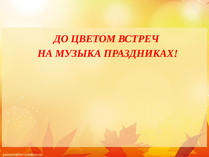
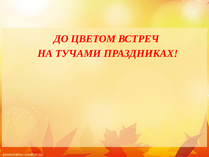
МУЗЫКА: МУЗЫКА -> ТУЧАМИ
